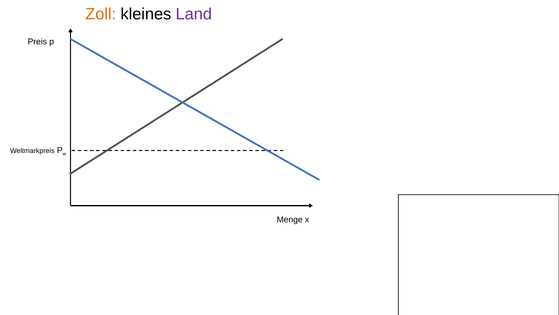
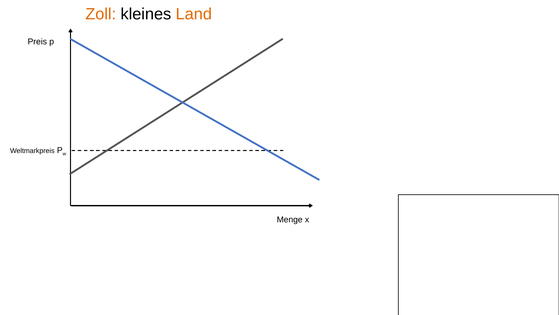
Land colour: purple -> orange
